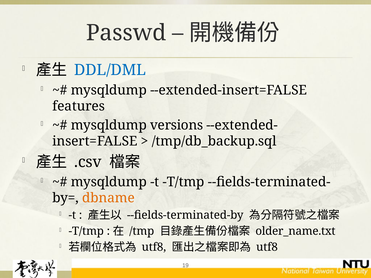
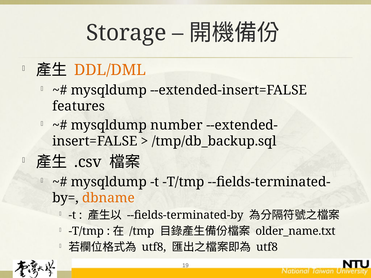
Passwd: Passwd -> Storage
DDL/DML colour: blue -> orange
versions: versions -> number
